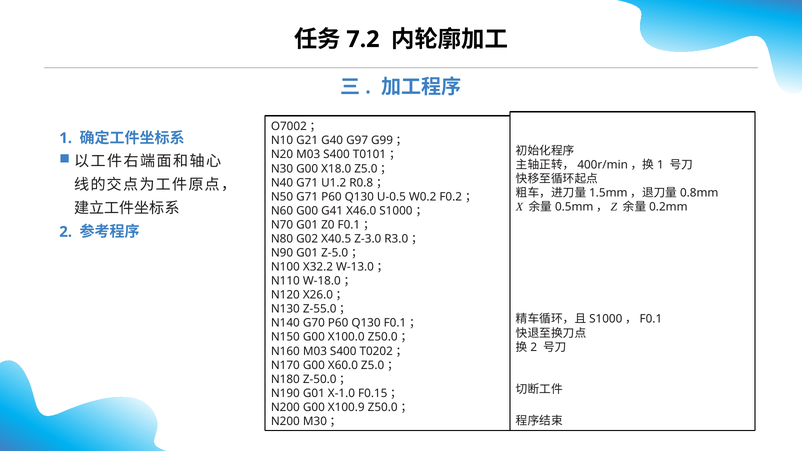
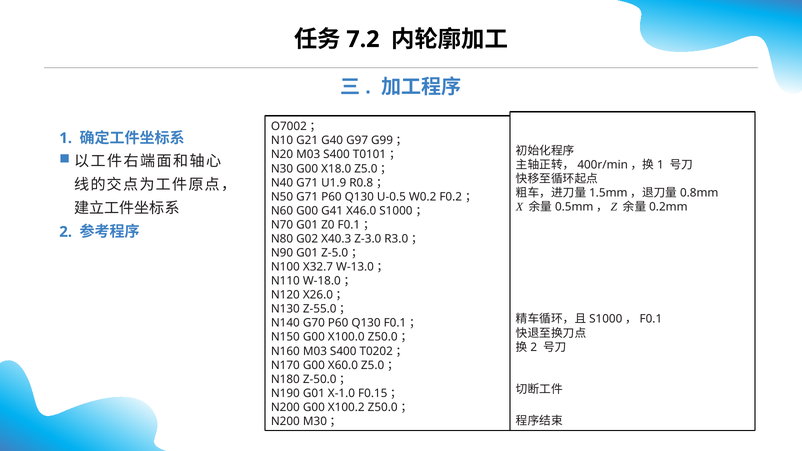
U1.2: U1.2 -> U1.9
X40.5: X40.5 -> X40.3
X32.2: X32.2 -> X32.7
X100.9: X100.9 -> X100.2
